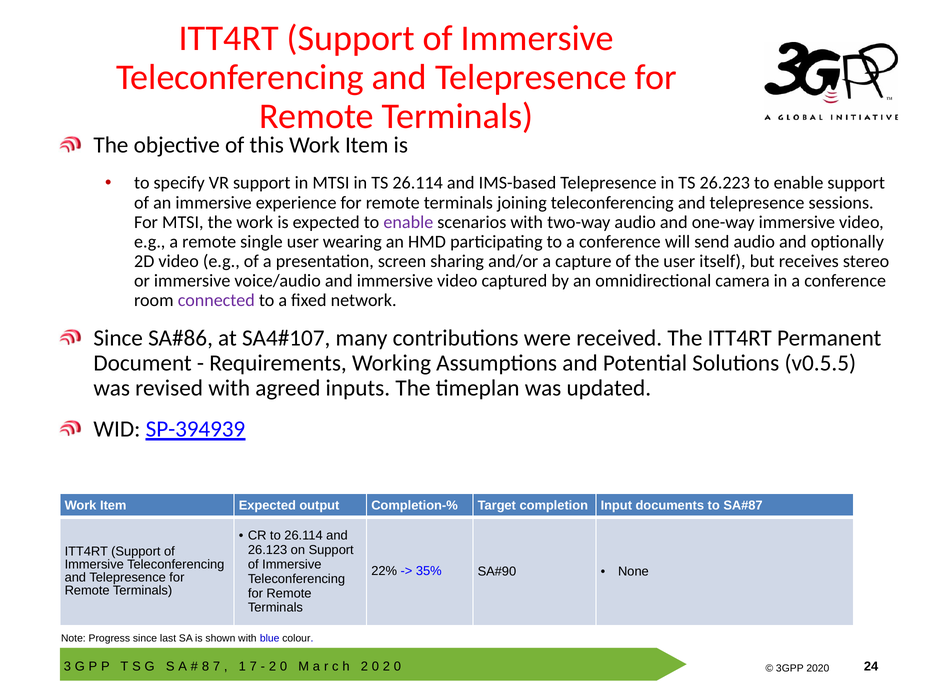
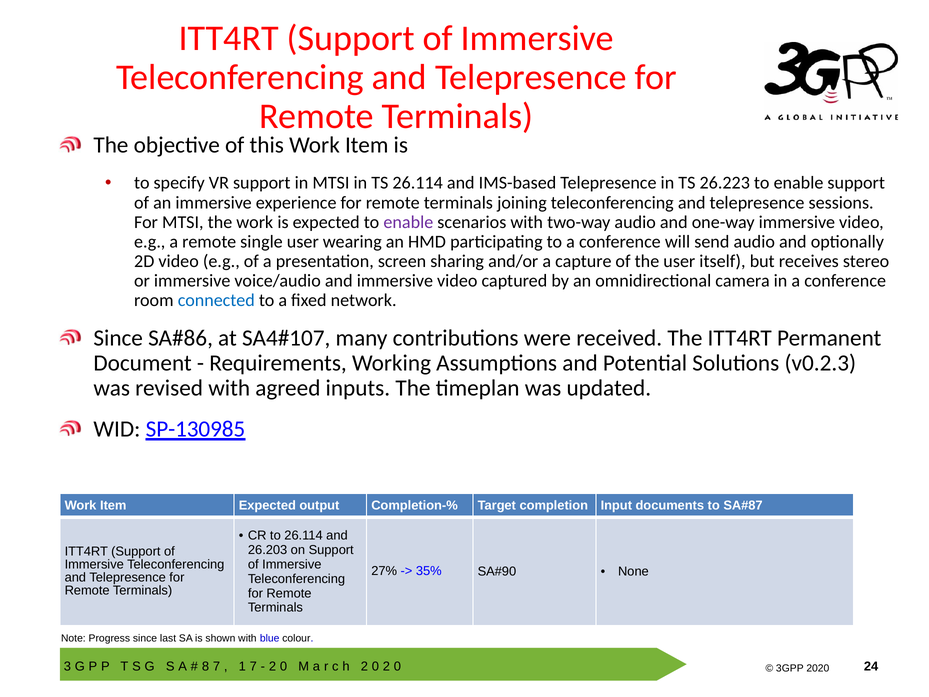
connected colour: purple -> blue
v0.5.5: v0.5.5 -> v0.2.3
SP-394939: SP-394939 -> SP-130985
26.123: 26.123 -> 26.203
22%: 22% -> 27%
